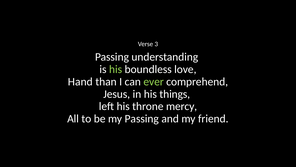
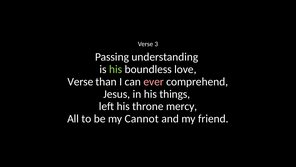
Hand at (80, 81): Hand -> Verse
ever colour: light green -> pink
my Passing: Passing -> Cannot
